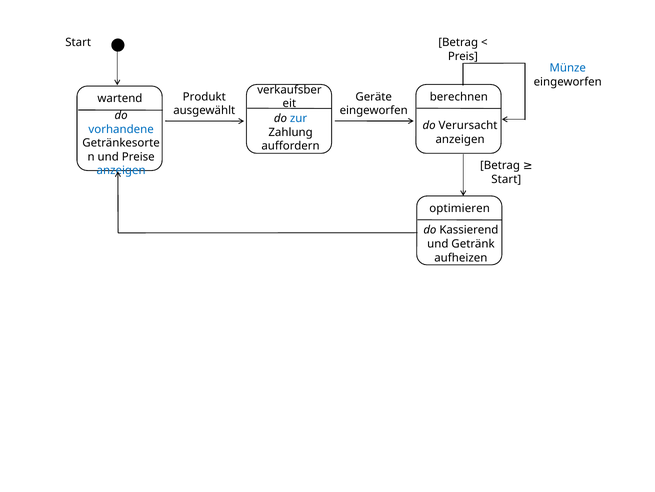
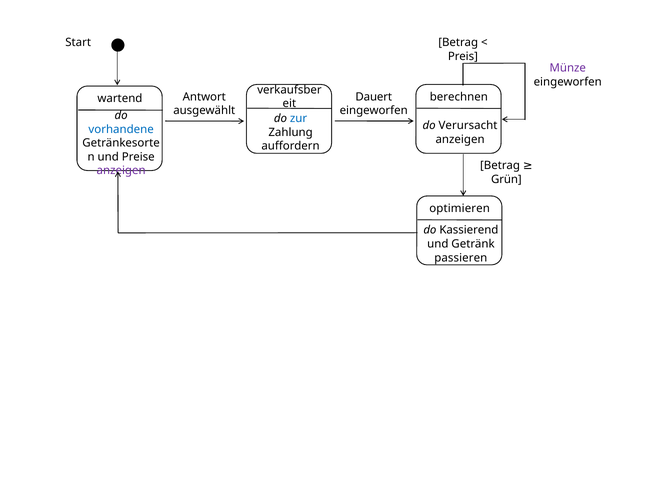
Münze colour: blue -> purple
Produkt: Produkt -> Antwort
Geräte: Geräte -> Dauert
anzeigen at (121, 170) colour: blue -> purple
Start at (506, 179): Start -> Grün
aufheizen: aufheizen -> passieren
